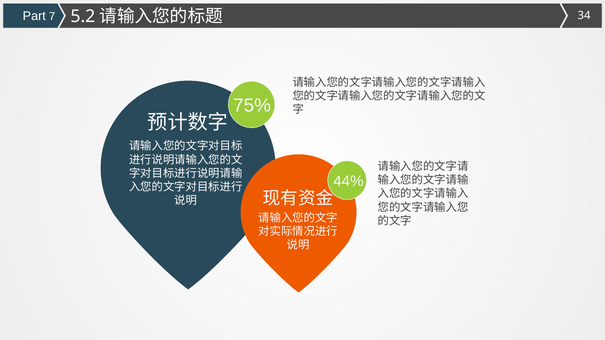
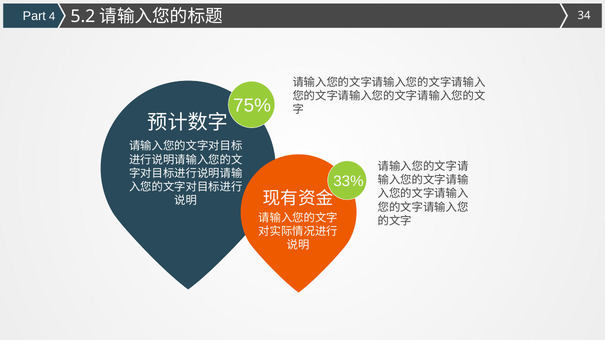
7: 7 -> 4
44%: 44% -> 33%
